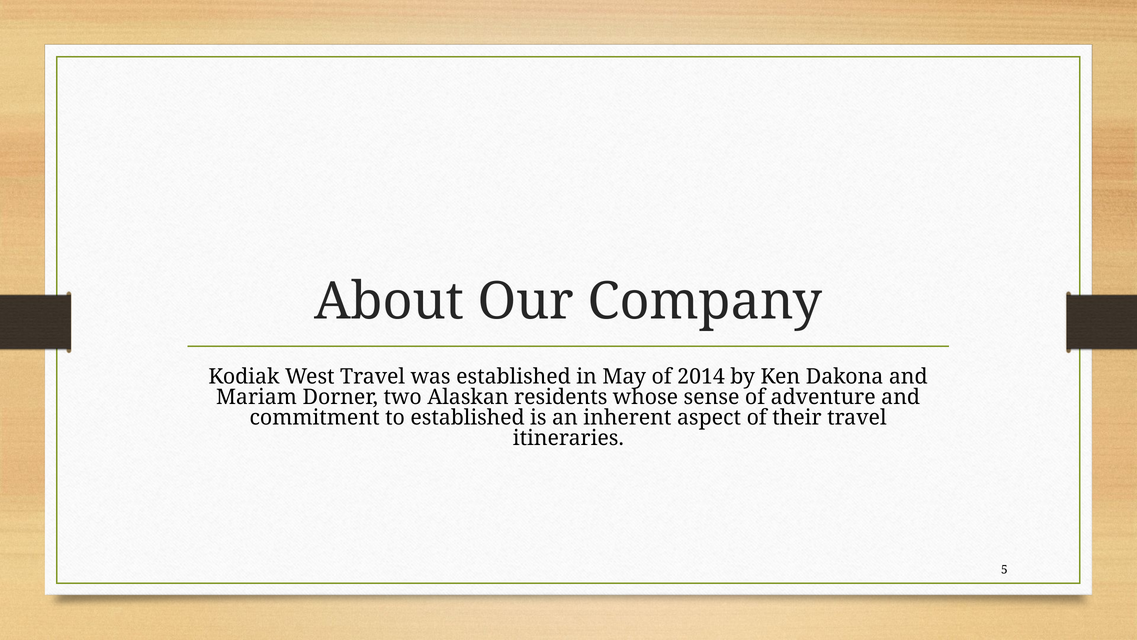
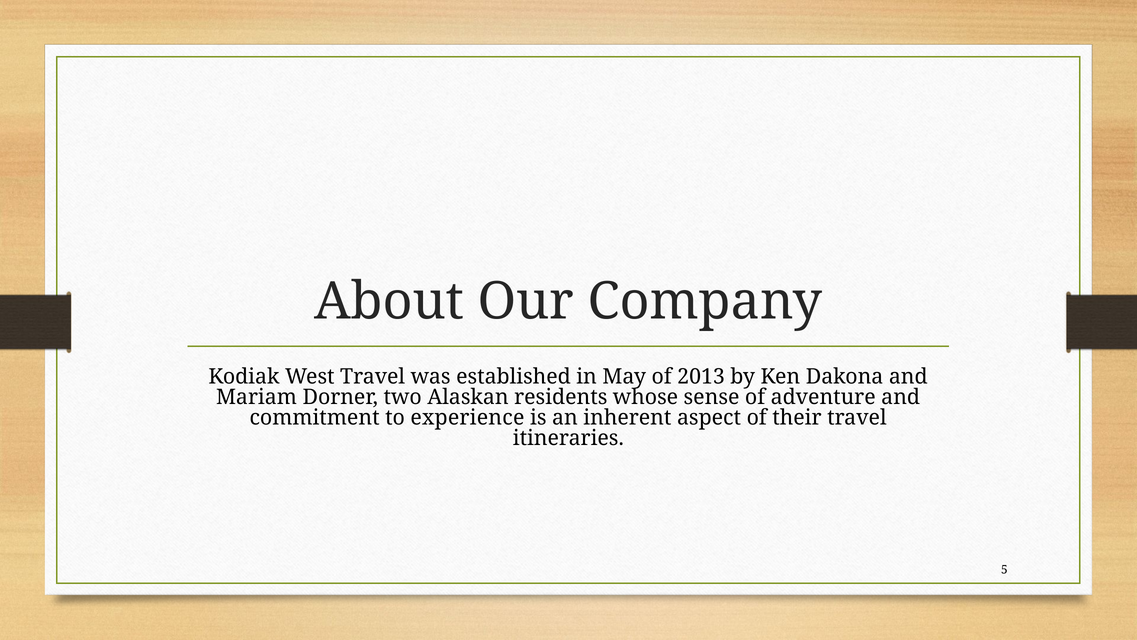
2014: 2014 -> 2013
to established: established -> experience
